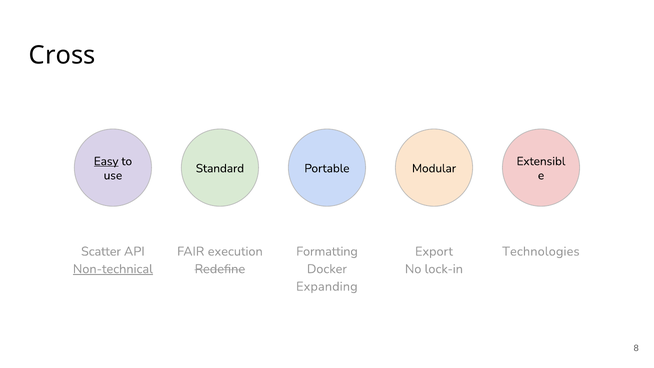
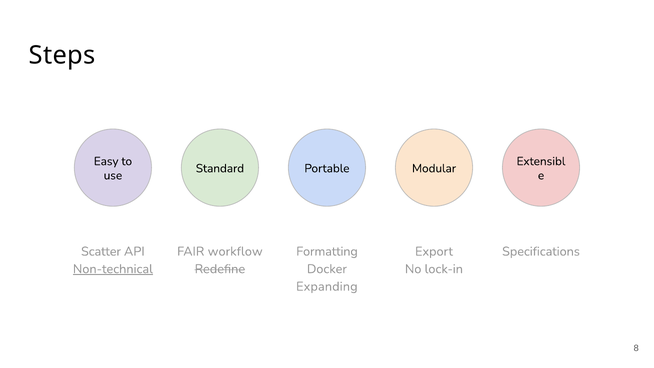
Cross: Cross -> Steps
Easy underline: present -> none
execution: execution -> workflow
Technologies: Technologies -> Specifications
